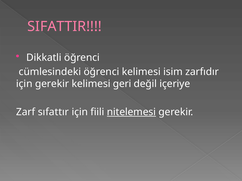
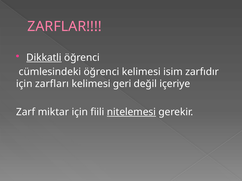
SIFATTIR: SIFATTIR -> ZARFLAR
Dikkatli underline: none -> present
için gerekir: gerekir -> zarfları
sıfattır: sıfattır -> miktar
